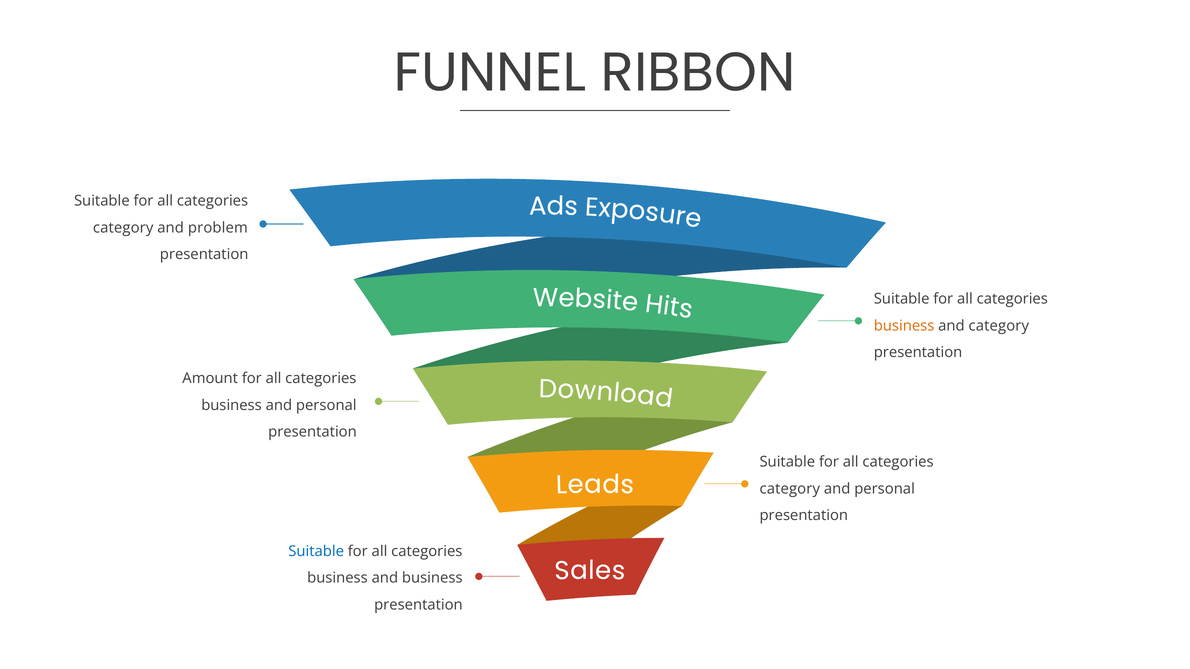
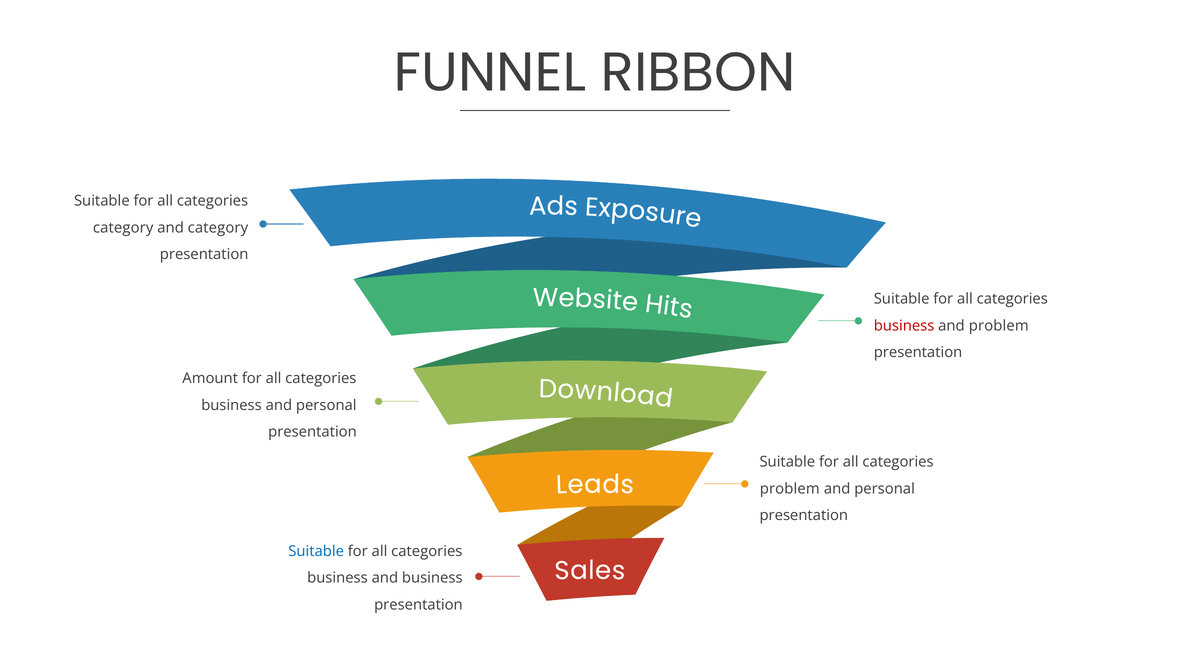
and problem: problem -> category
business at (904, 326) colour: orange -> red
and category: category -> problem
category at (790, 489): category -> problem
